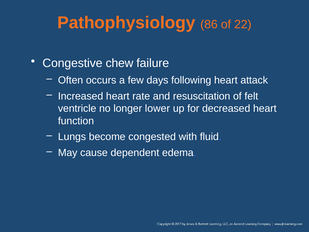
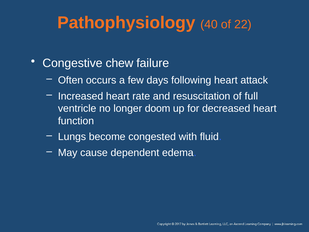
86: 86 -> 40
felt: felt -> full
lower: lower -> doom
